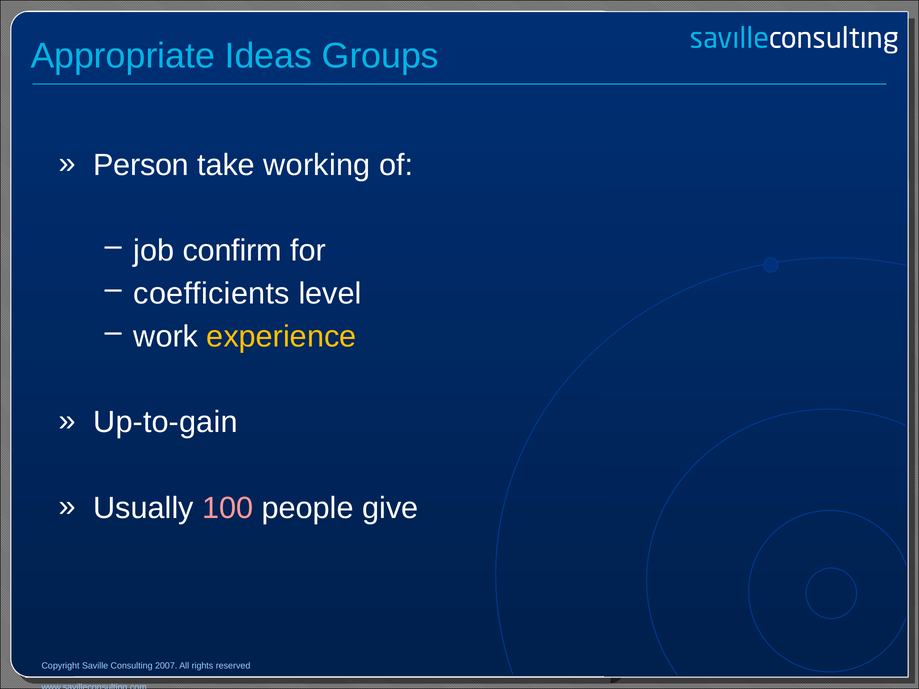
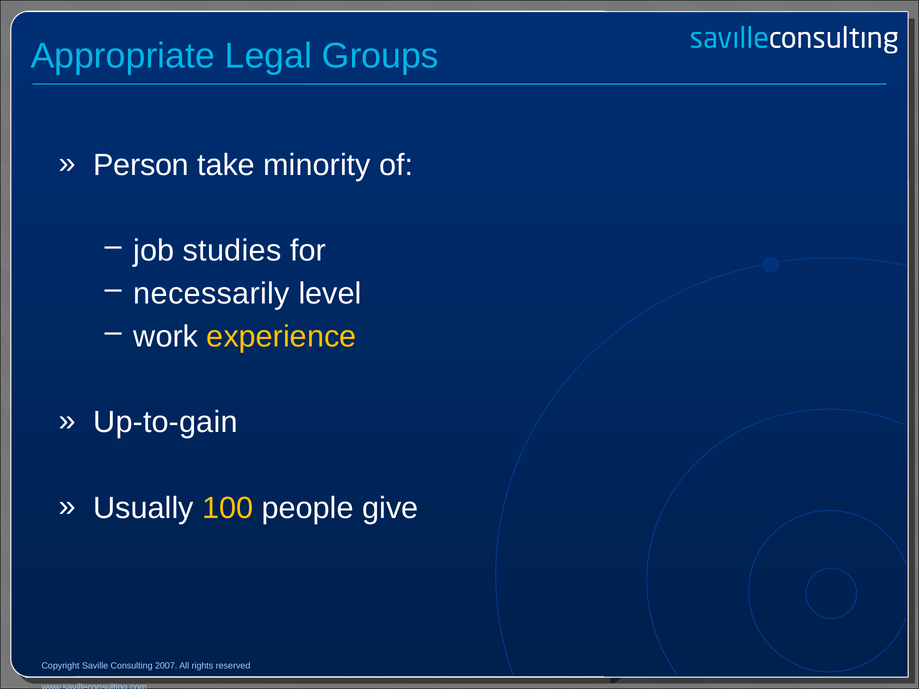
Ideas: Ideas -> Legal
working: working -> minority
confirm: confirm -> studies
coefficients: coefficients -> necessarily
100 colour: pink -> yellow
